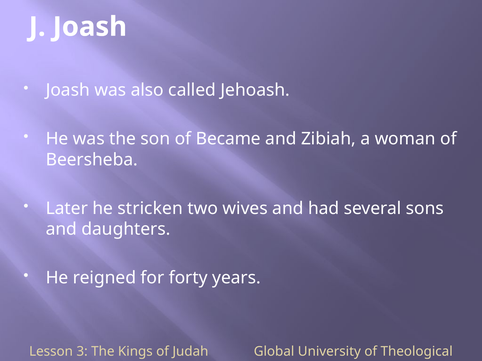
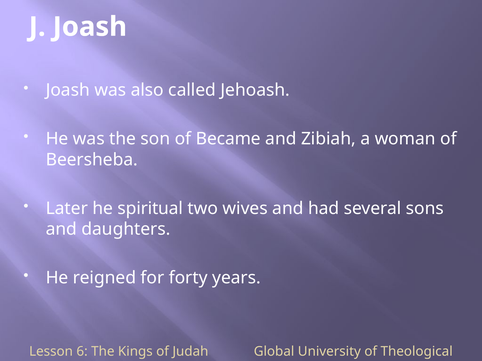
stricken: stricken -> spiritual
3: 3 -> 6
